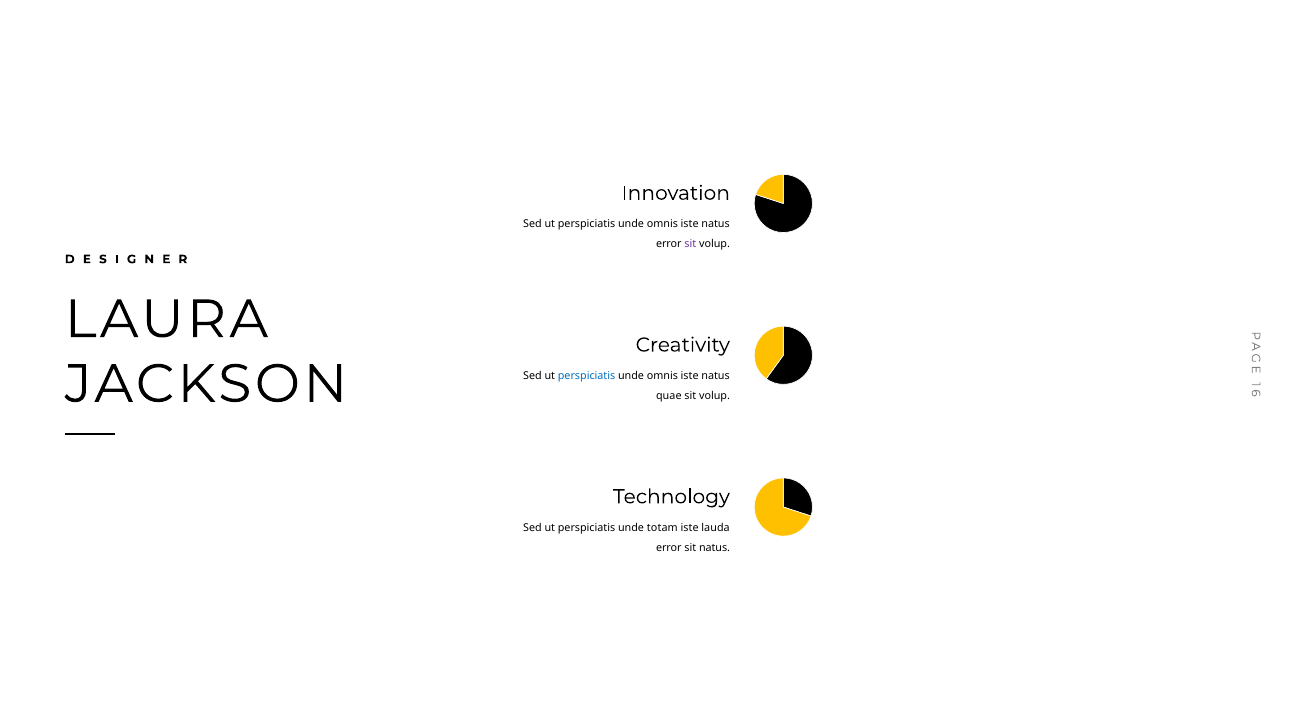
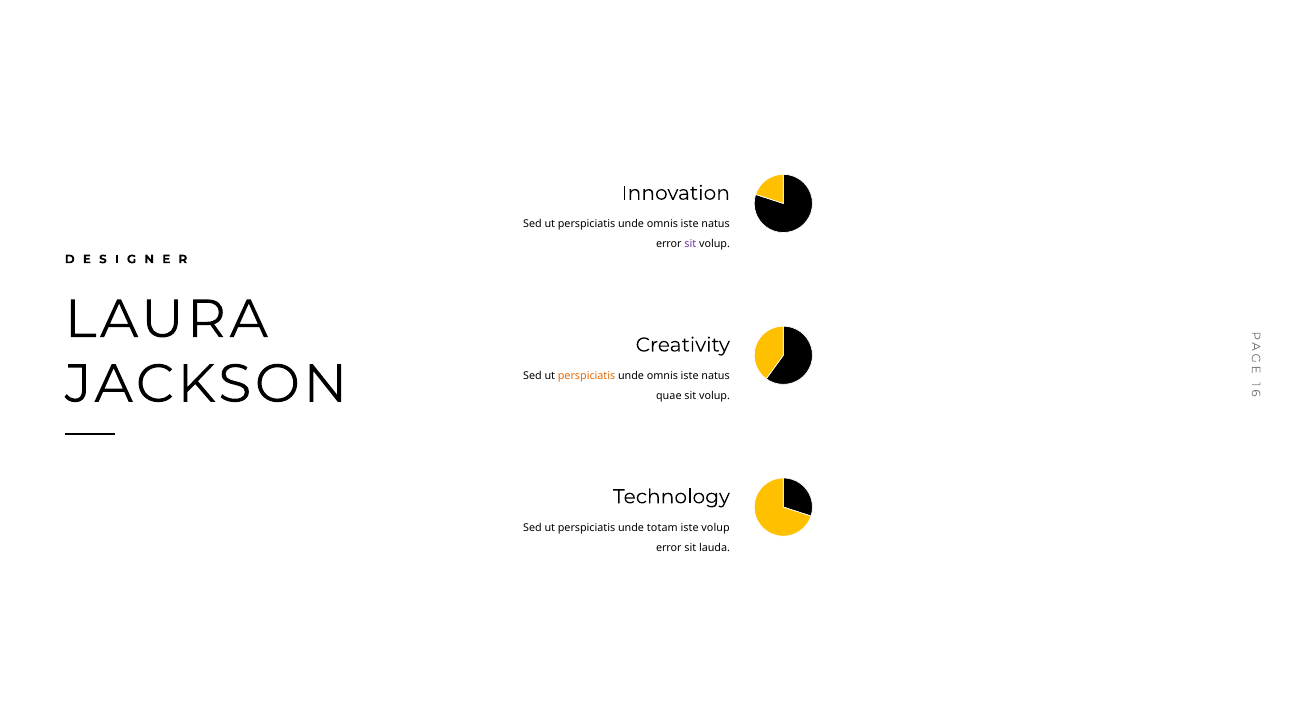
perspiciatis at (587, 376) colour: blue -> orange
iste lauda: lauda -> volup
sit natus: natus -> lauda
